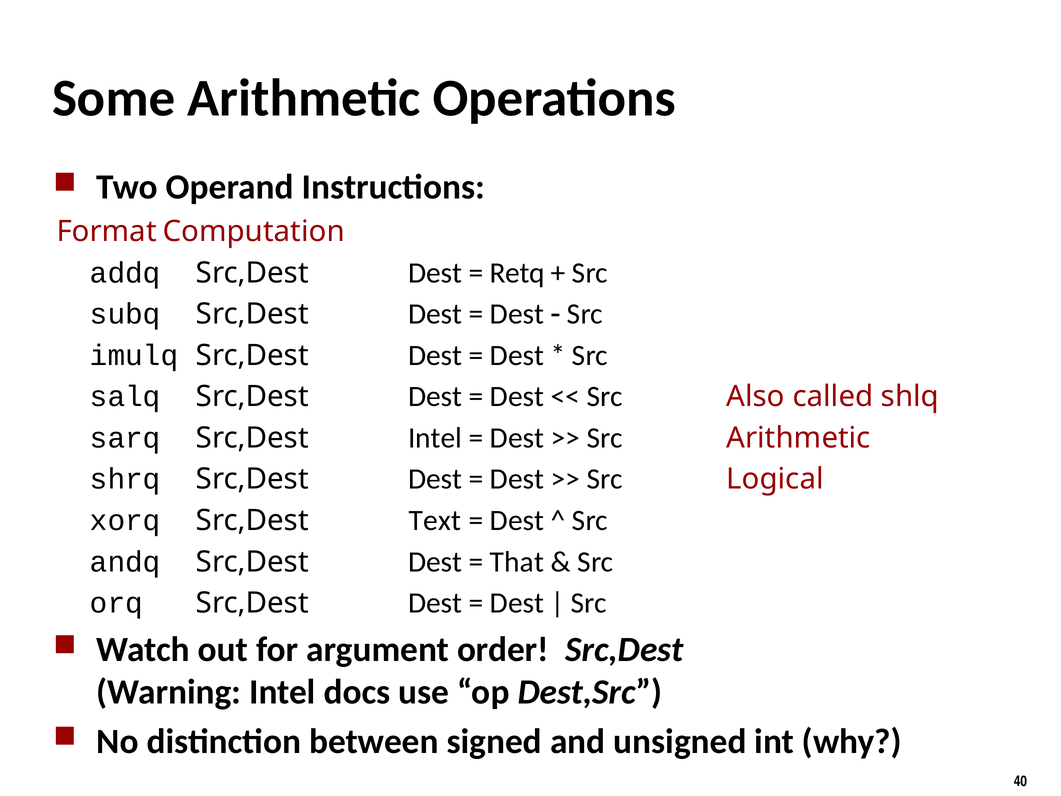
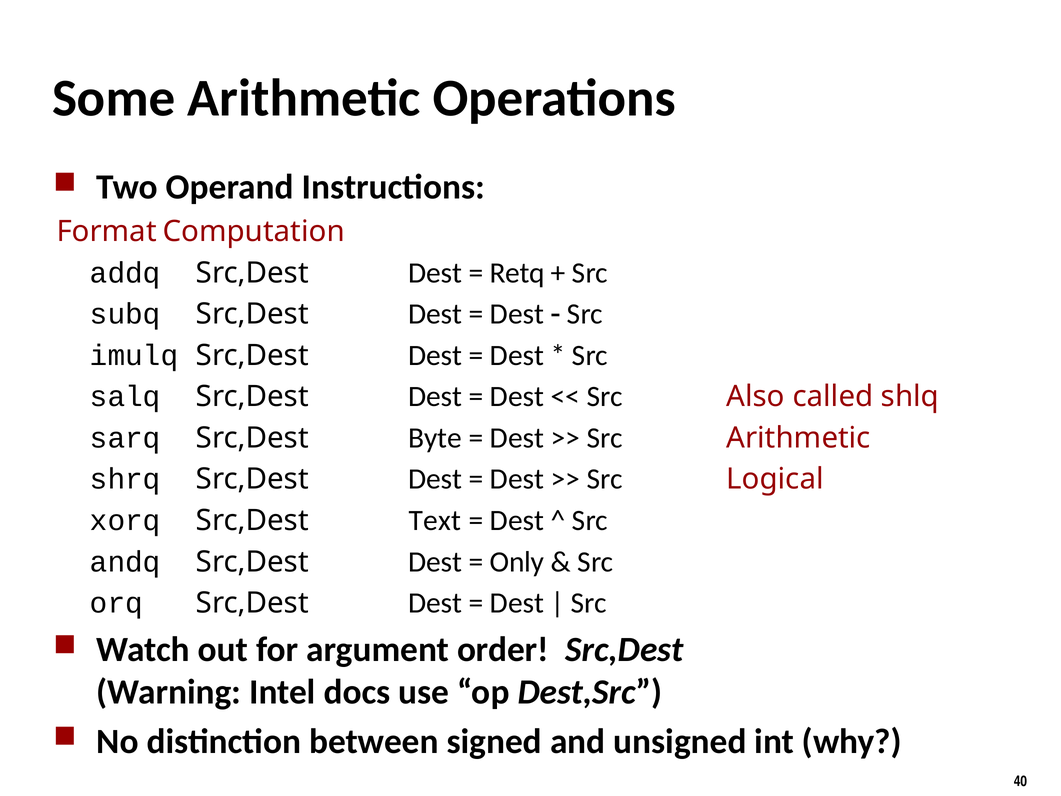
Src,Dest Intel: Intel -> Byte
That: That -> Only
